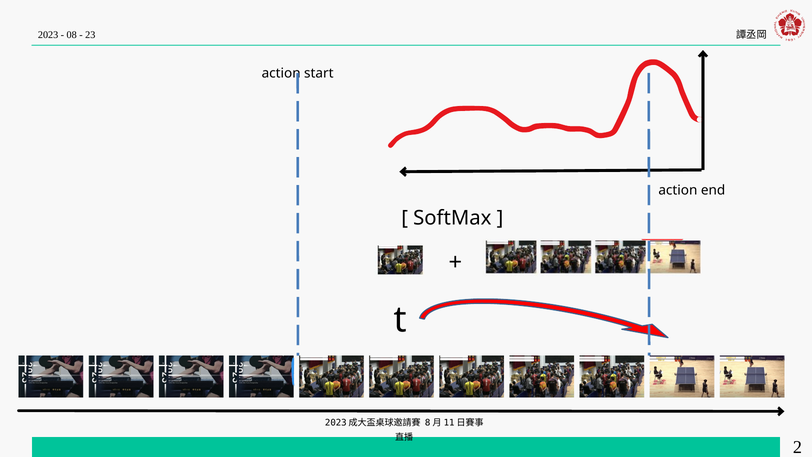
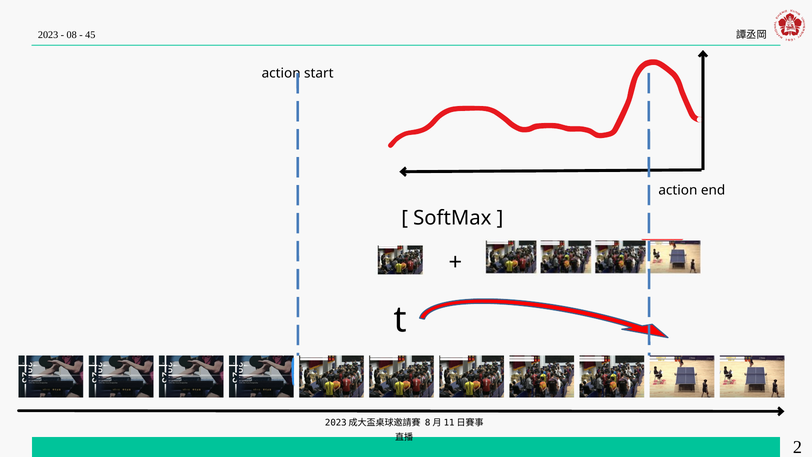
23: 23 -> 45
